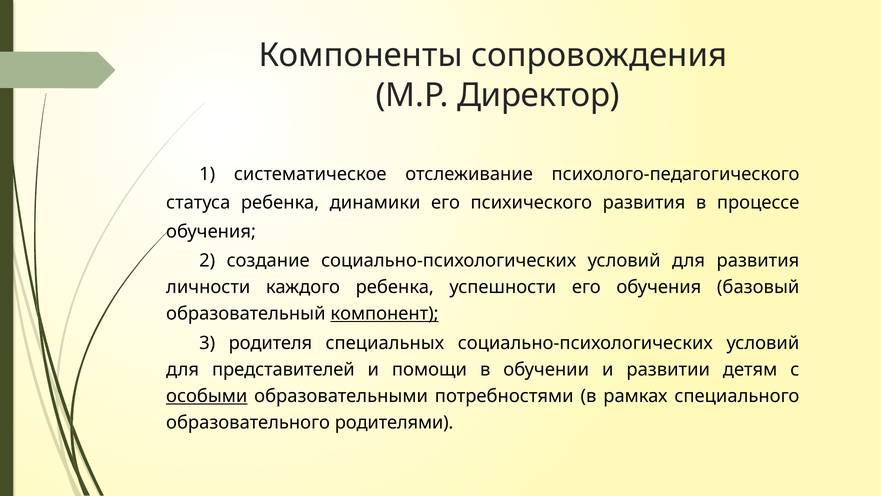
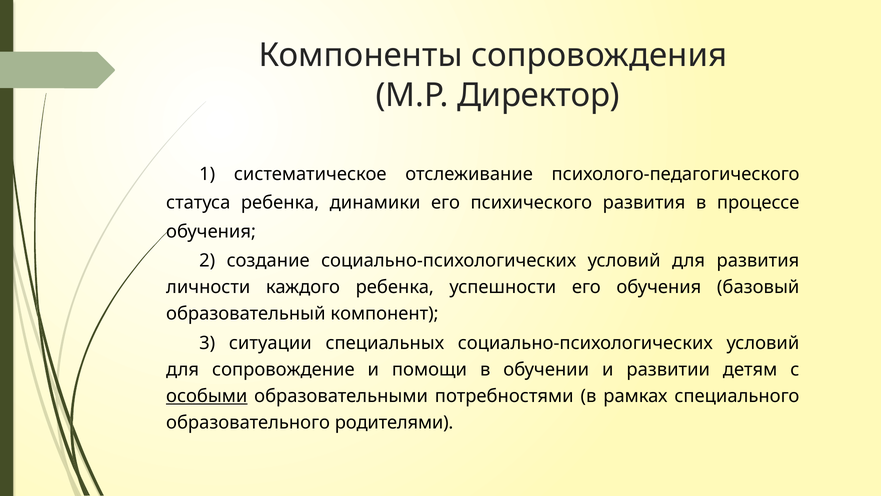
компонент underline: present -> none
родителя: родителя -> ситуации
представителей: представителей -> сопровождение
